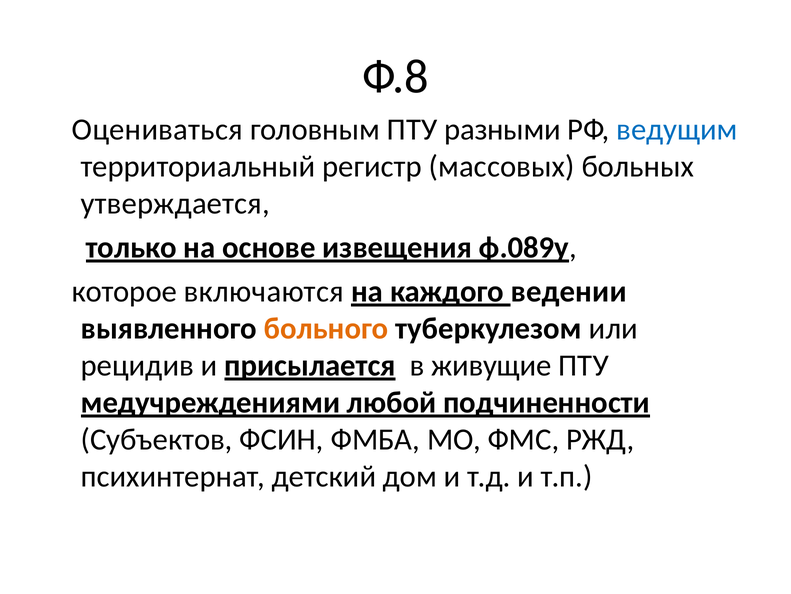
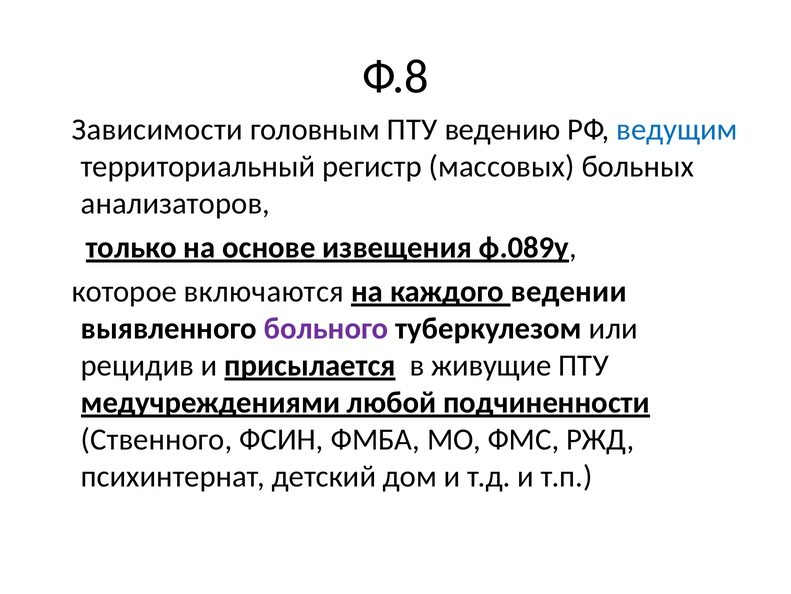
Оцениваться: Оцениваться -> Зависимости
разными: разными -> ведению
утверждается: утверждается -> анализаторов
больного colour: orange -> purple
Субъектов: Субъектов -> Ственного
